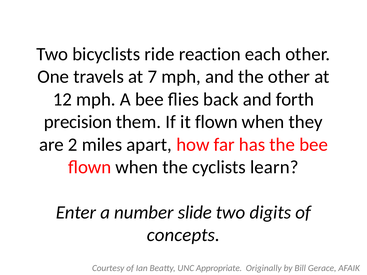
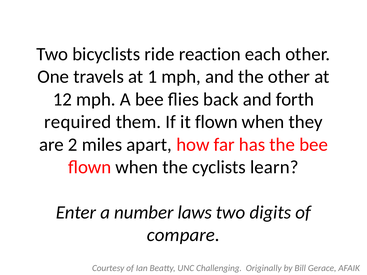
7: 7 -> 1
precision: precision -> required
slide: slide -> laws
concepts: concepts -> compare
Appropriate: Appropriate -> Challenging
